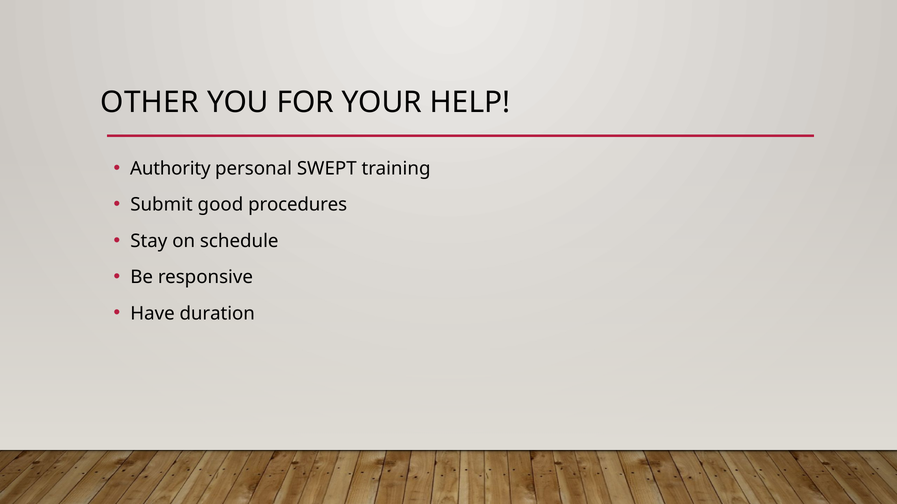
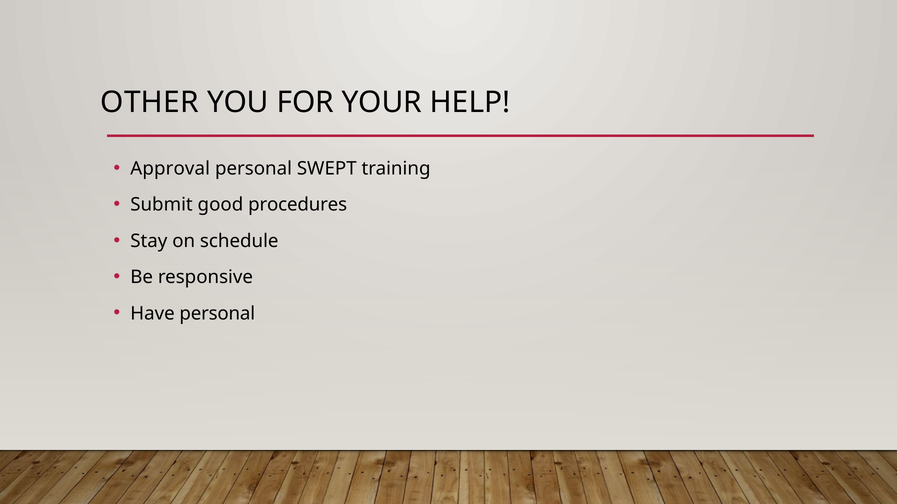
Authority: Authority -> Approval
Have duration: duration -> personal
